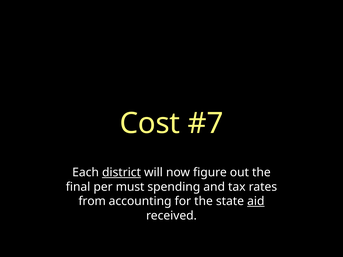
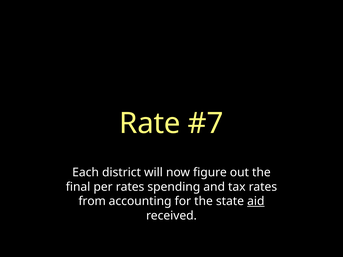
Cost: Cost -> Rate
district underline: present -> none
per must: must -> rates
